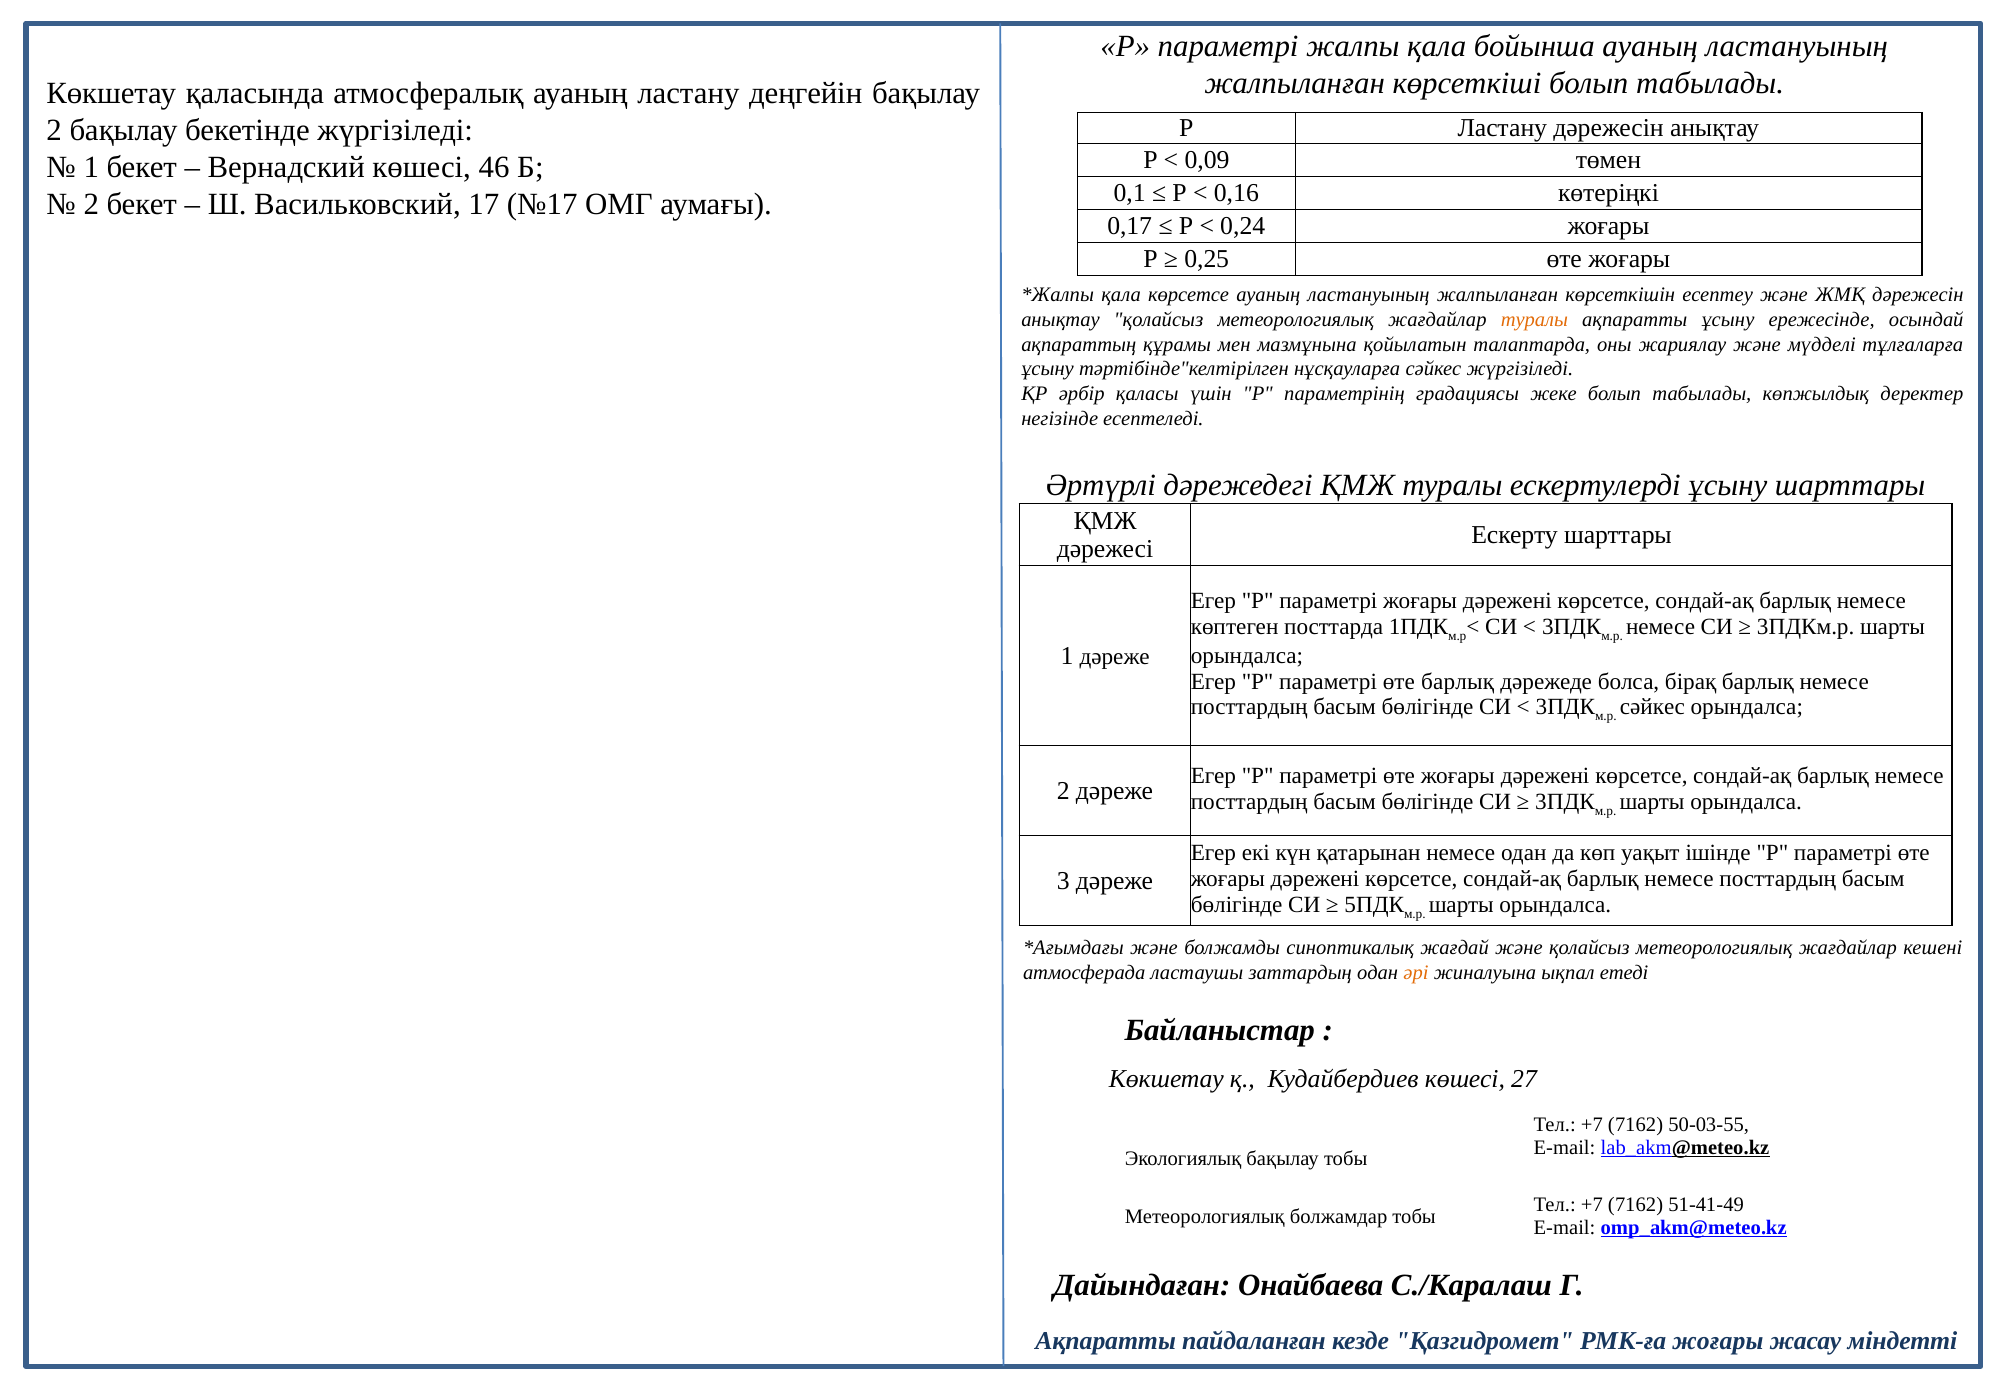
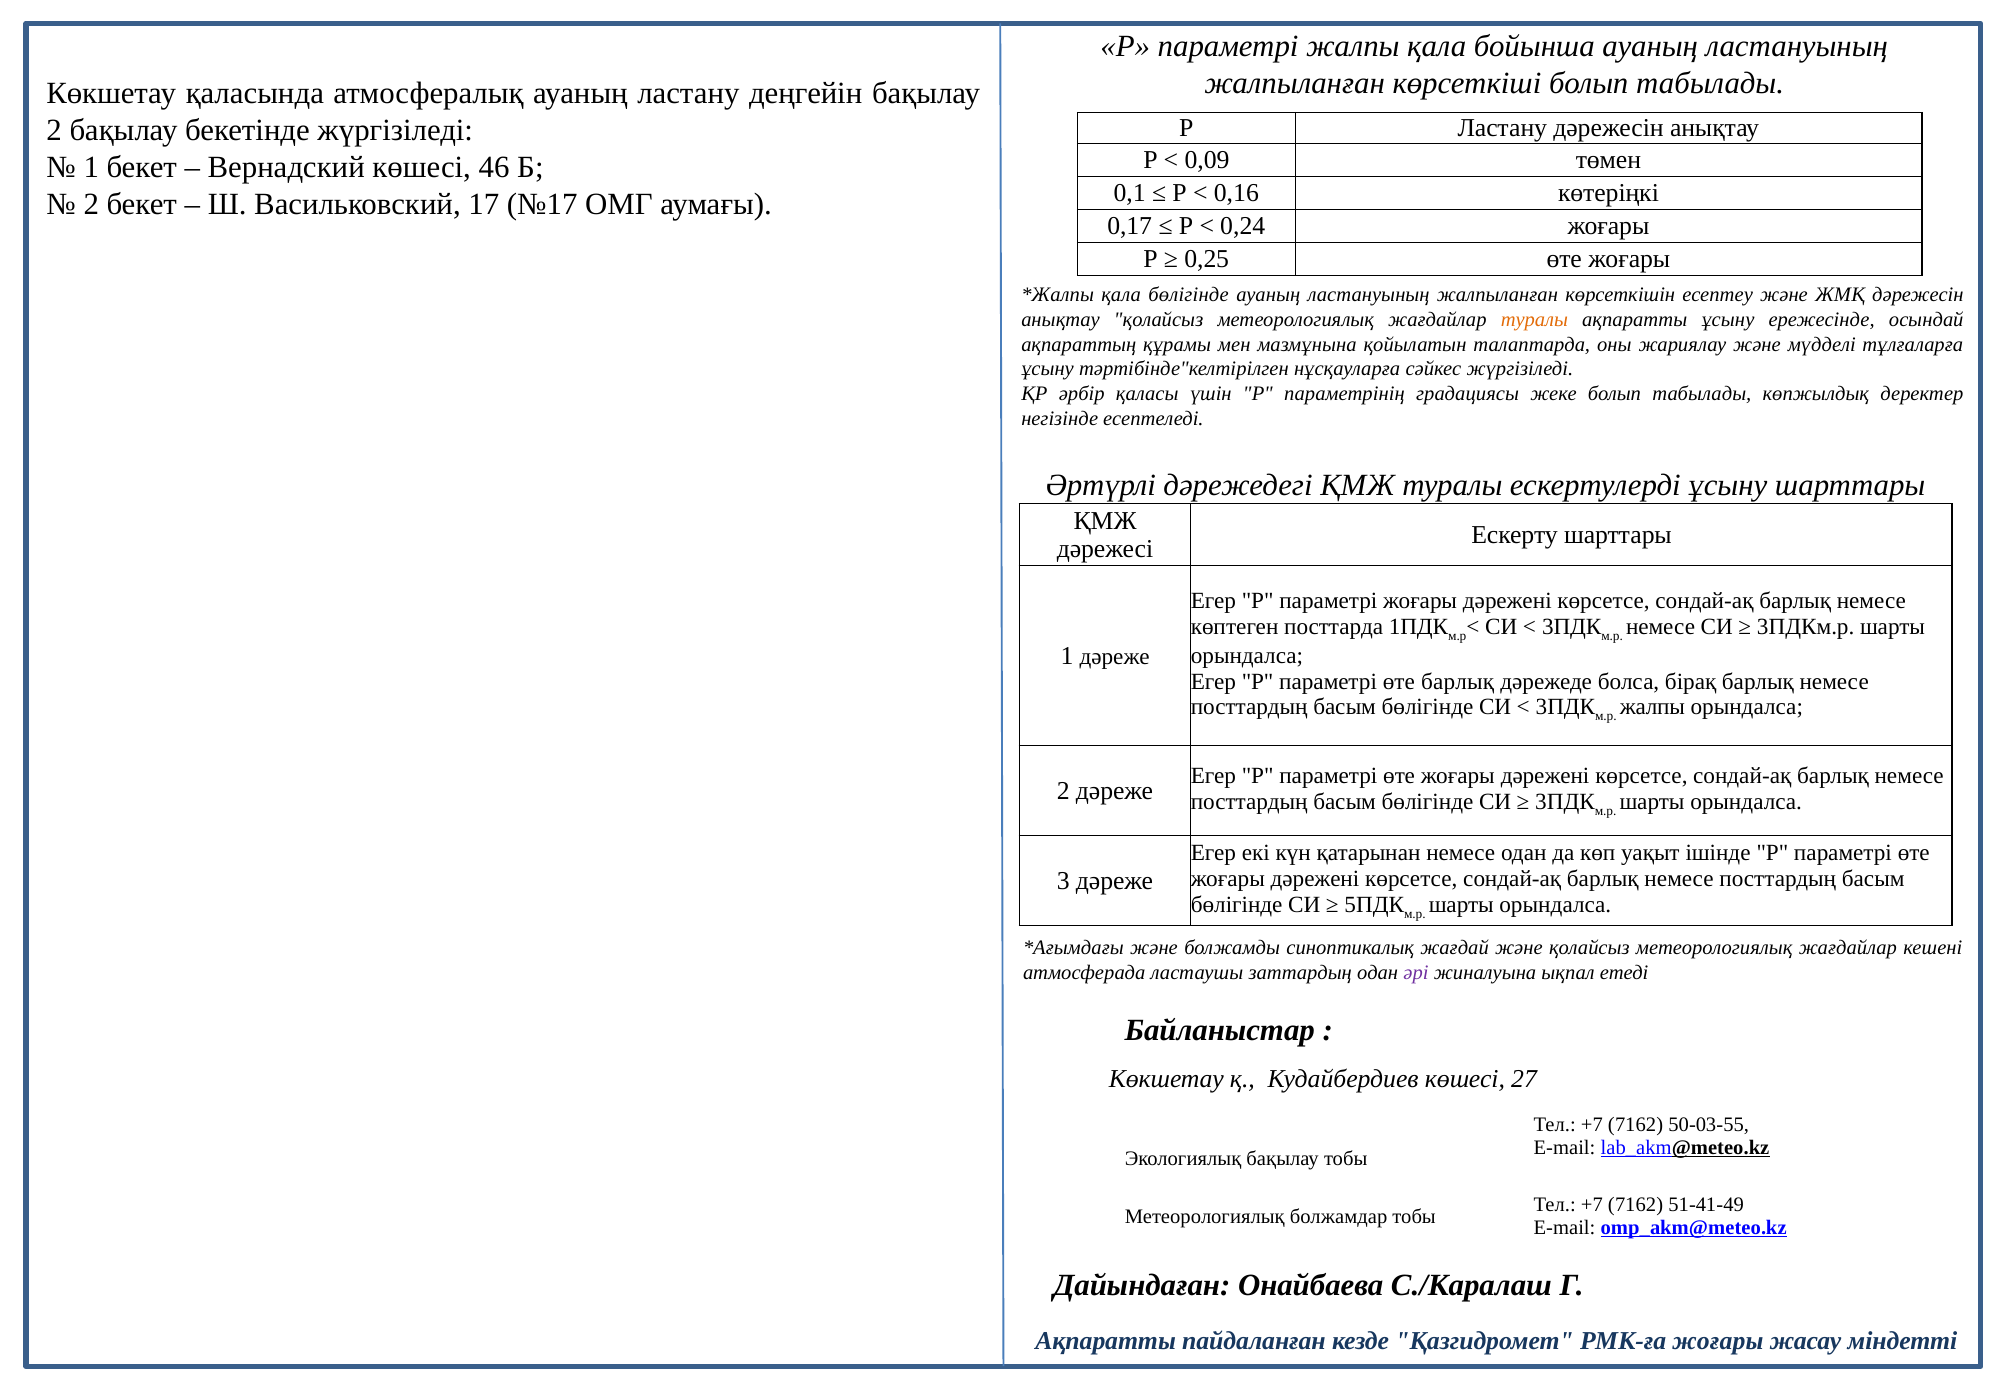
қала көрсетсе: көрсетсе -> бөлігінде
сәйкес at (1652, 707): сәйкес -> жалпы
әрі colour: orange -> purple
